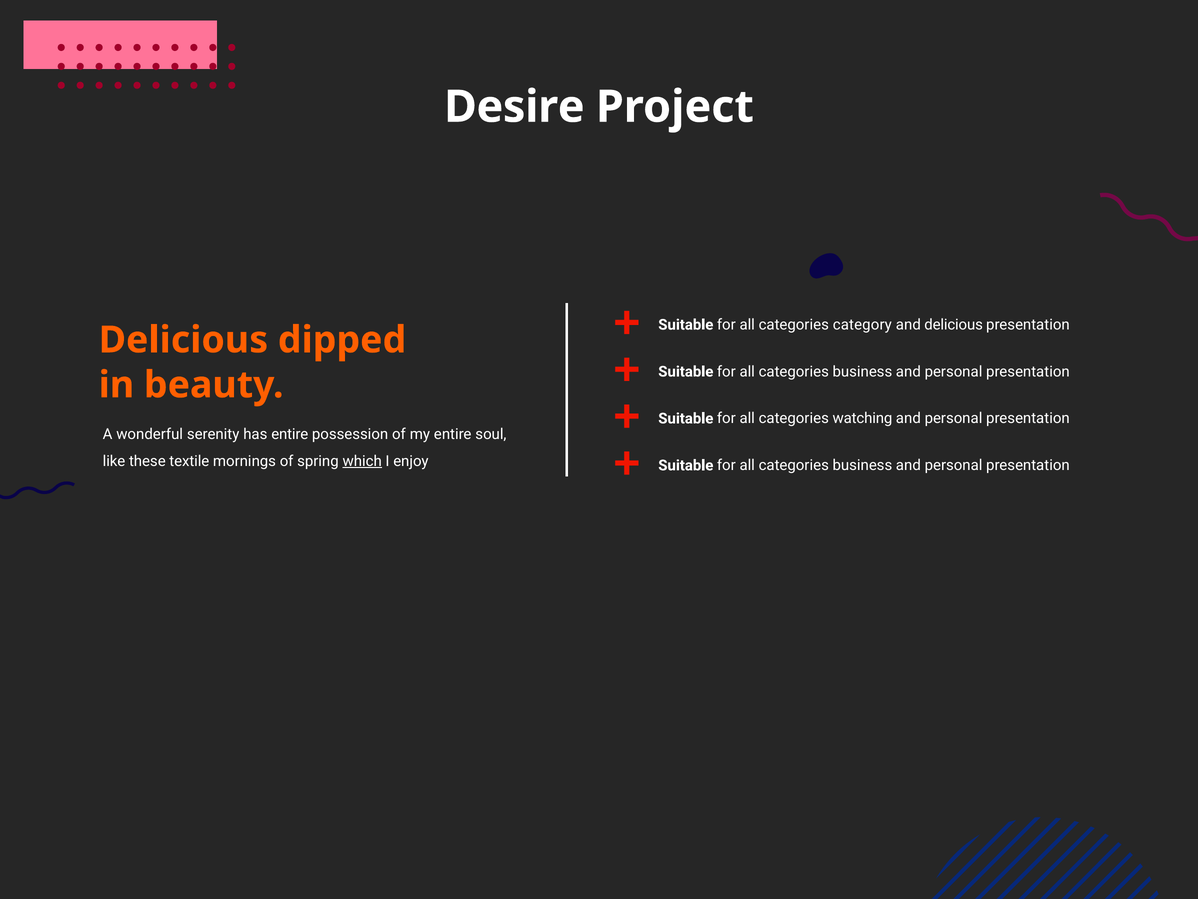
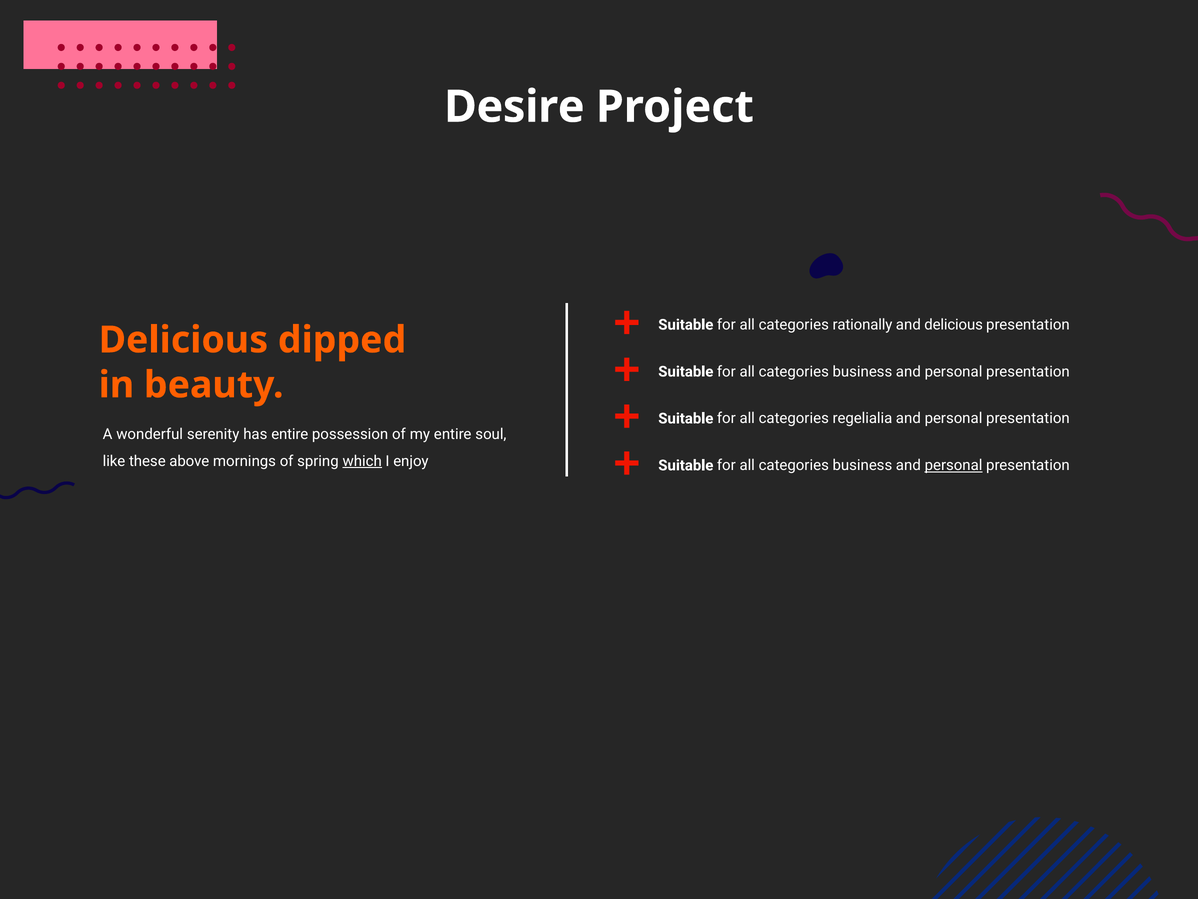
category: category -> rationally
watching: watching -> regelialia
textile: textile -> above
personal at (954, 465) underline: none -> present
